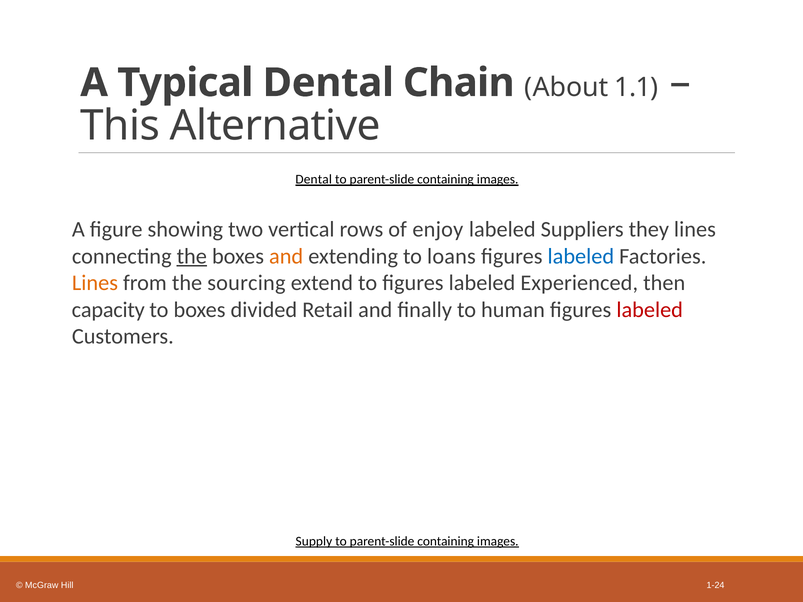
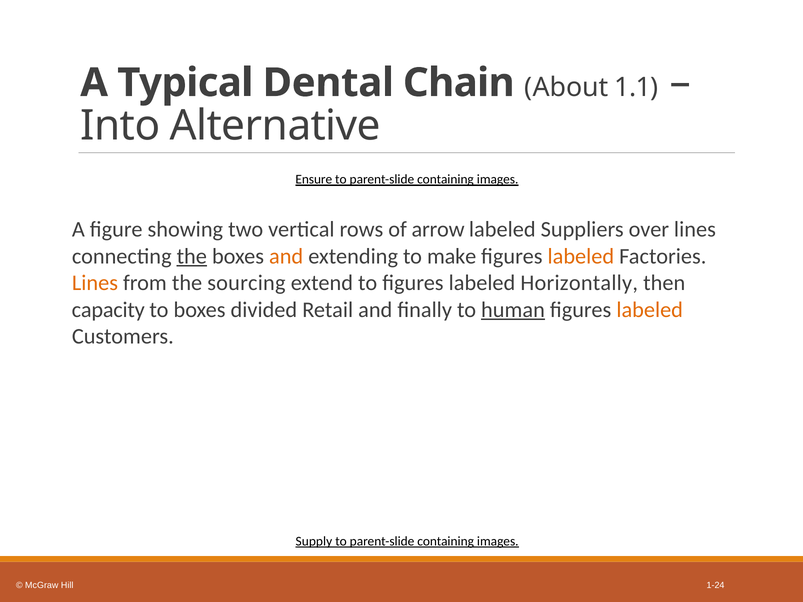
This: This -> Into
Dental at (314, 180): Dental -> Ensure
enjoy: enjoy -> arrow
they: they -> over
loans: loans -> make
labeled at (581, 256) colour: blue -> orange
Experienced: Experienced -> Horizontally
human underline: none -> present
labeled at (650, 310) colour: red -> orange
